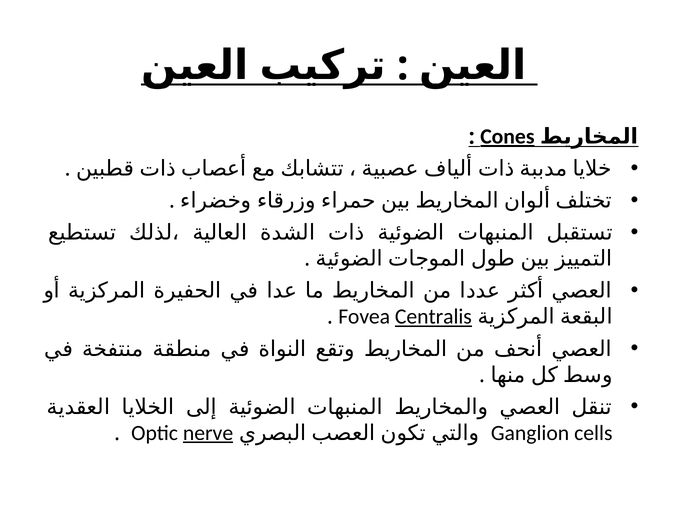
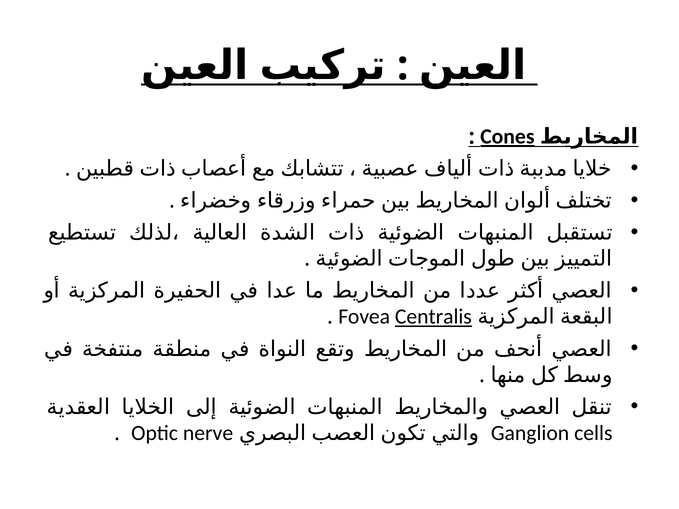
nerve underline: present -> none
